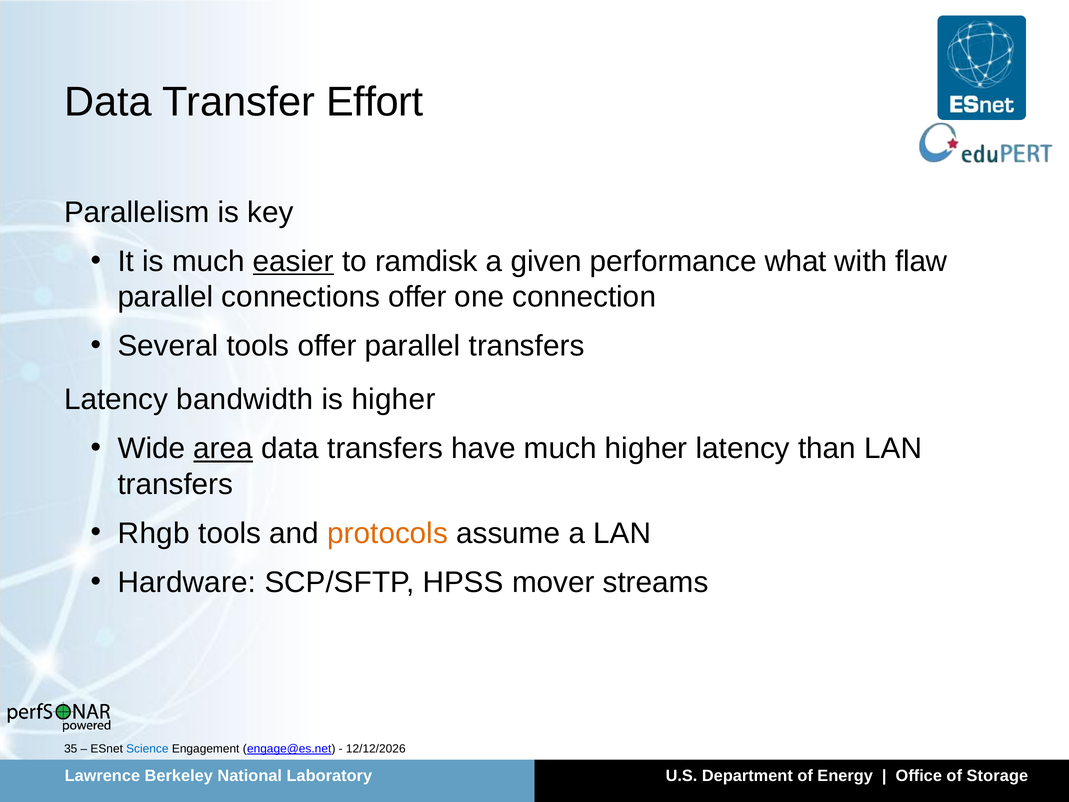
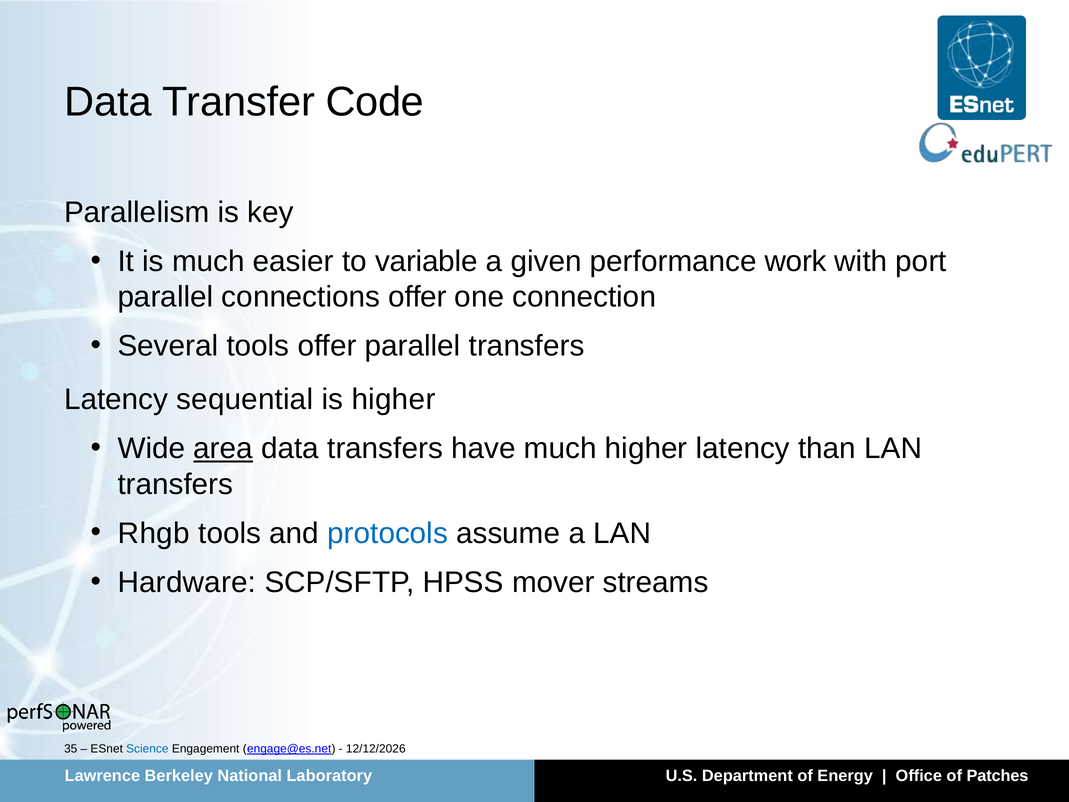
Effort: Effort -> Code
easier underline: present -> none
ramdisk: ramdisk -> variable
what: what -> work
flaw: flaw -> port
bandwidth: bandwidth -> sequential
protocols colour: orange -> blue
Storage: Storage -> Patches
